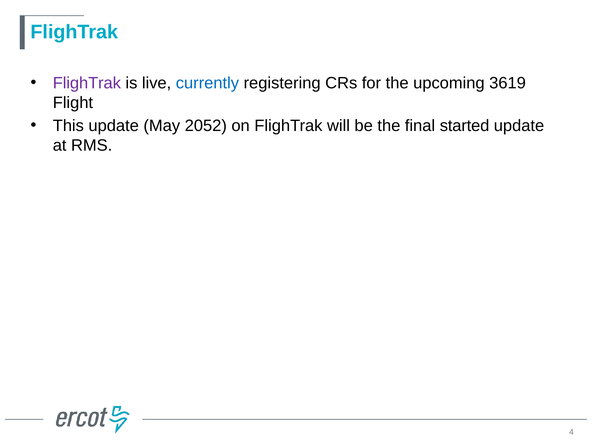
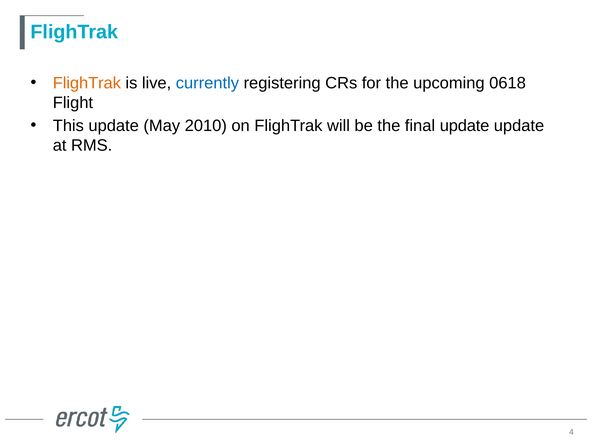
FlighTrak at (87, 83) colour: purple -> orange
3619: 3619 -> 0618
2052: 2052 -> 2010
final started: started -> update
